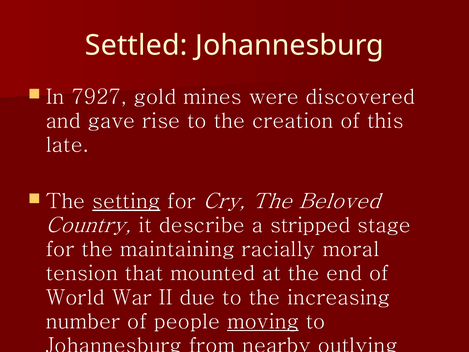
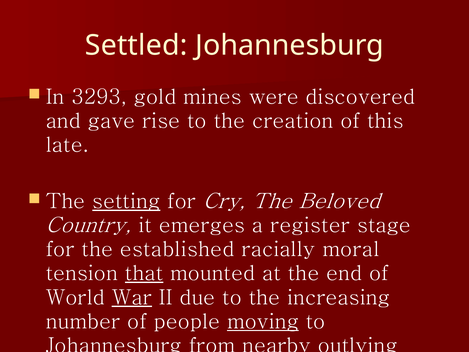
7927: 7927 -> 3293
describe: describe -> emerges
stripped: stripped -> register
maintaining: maintaining -> established
that underline: none -> present
War underline: none -> present
